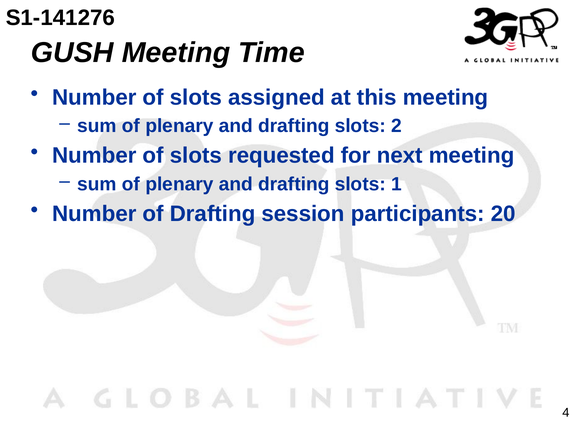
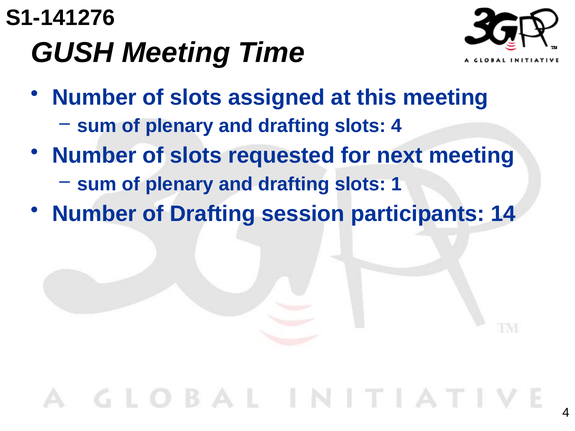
slots 2: 2 -> 4
20: 20 -> 14
